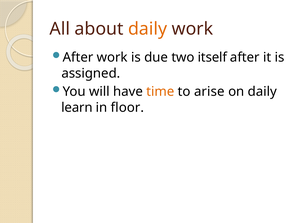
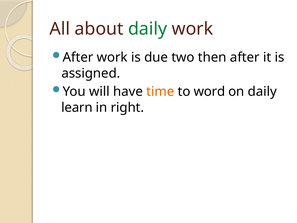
daily at (148, 29) colour: orange -> green
itself: itself -> then
arise: arise -> word
floor: floor -> right
